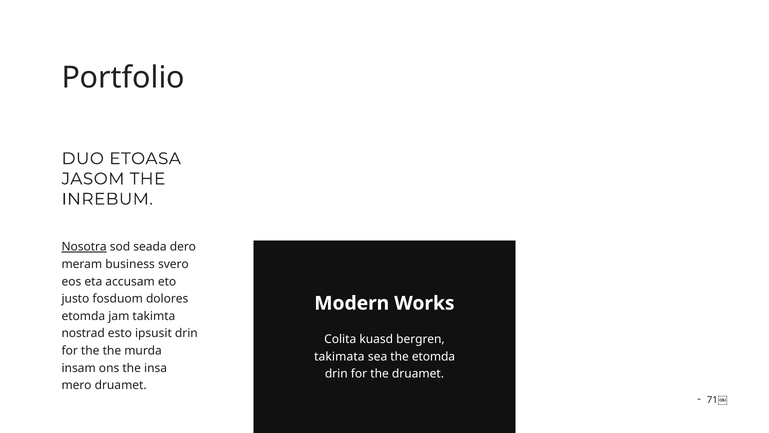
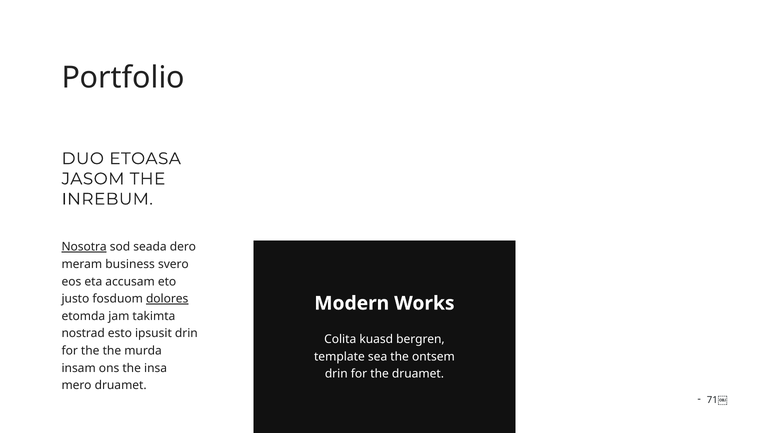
dolores underline: none -> present
takimata: takimata -> template
the etomda: etomda -> ontsem
